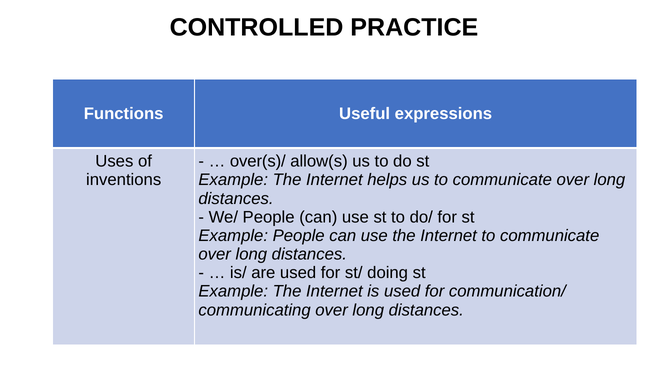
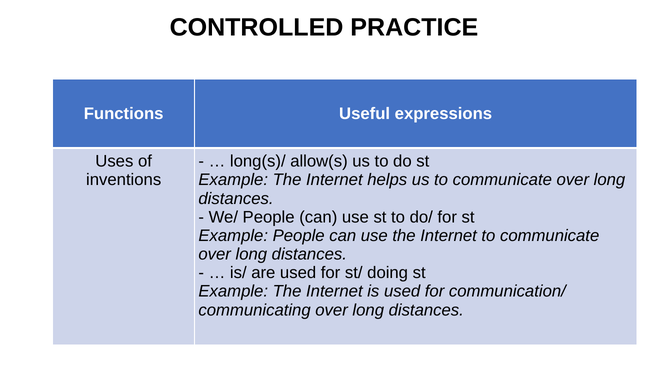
over(s)/: over(s)/ -> long(s)/
